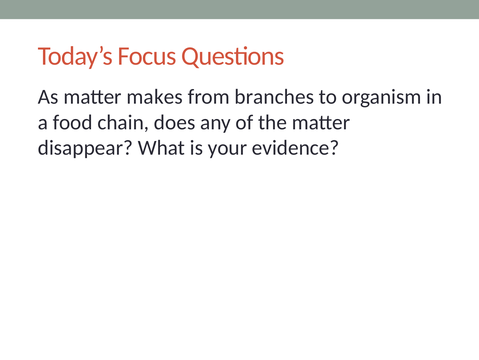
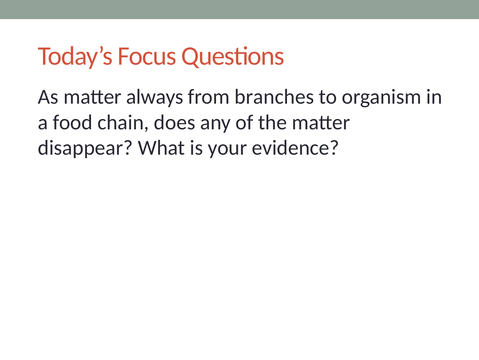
makes: makes -> always
